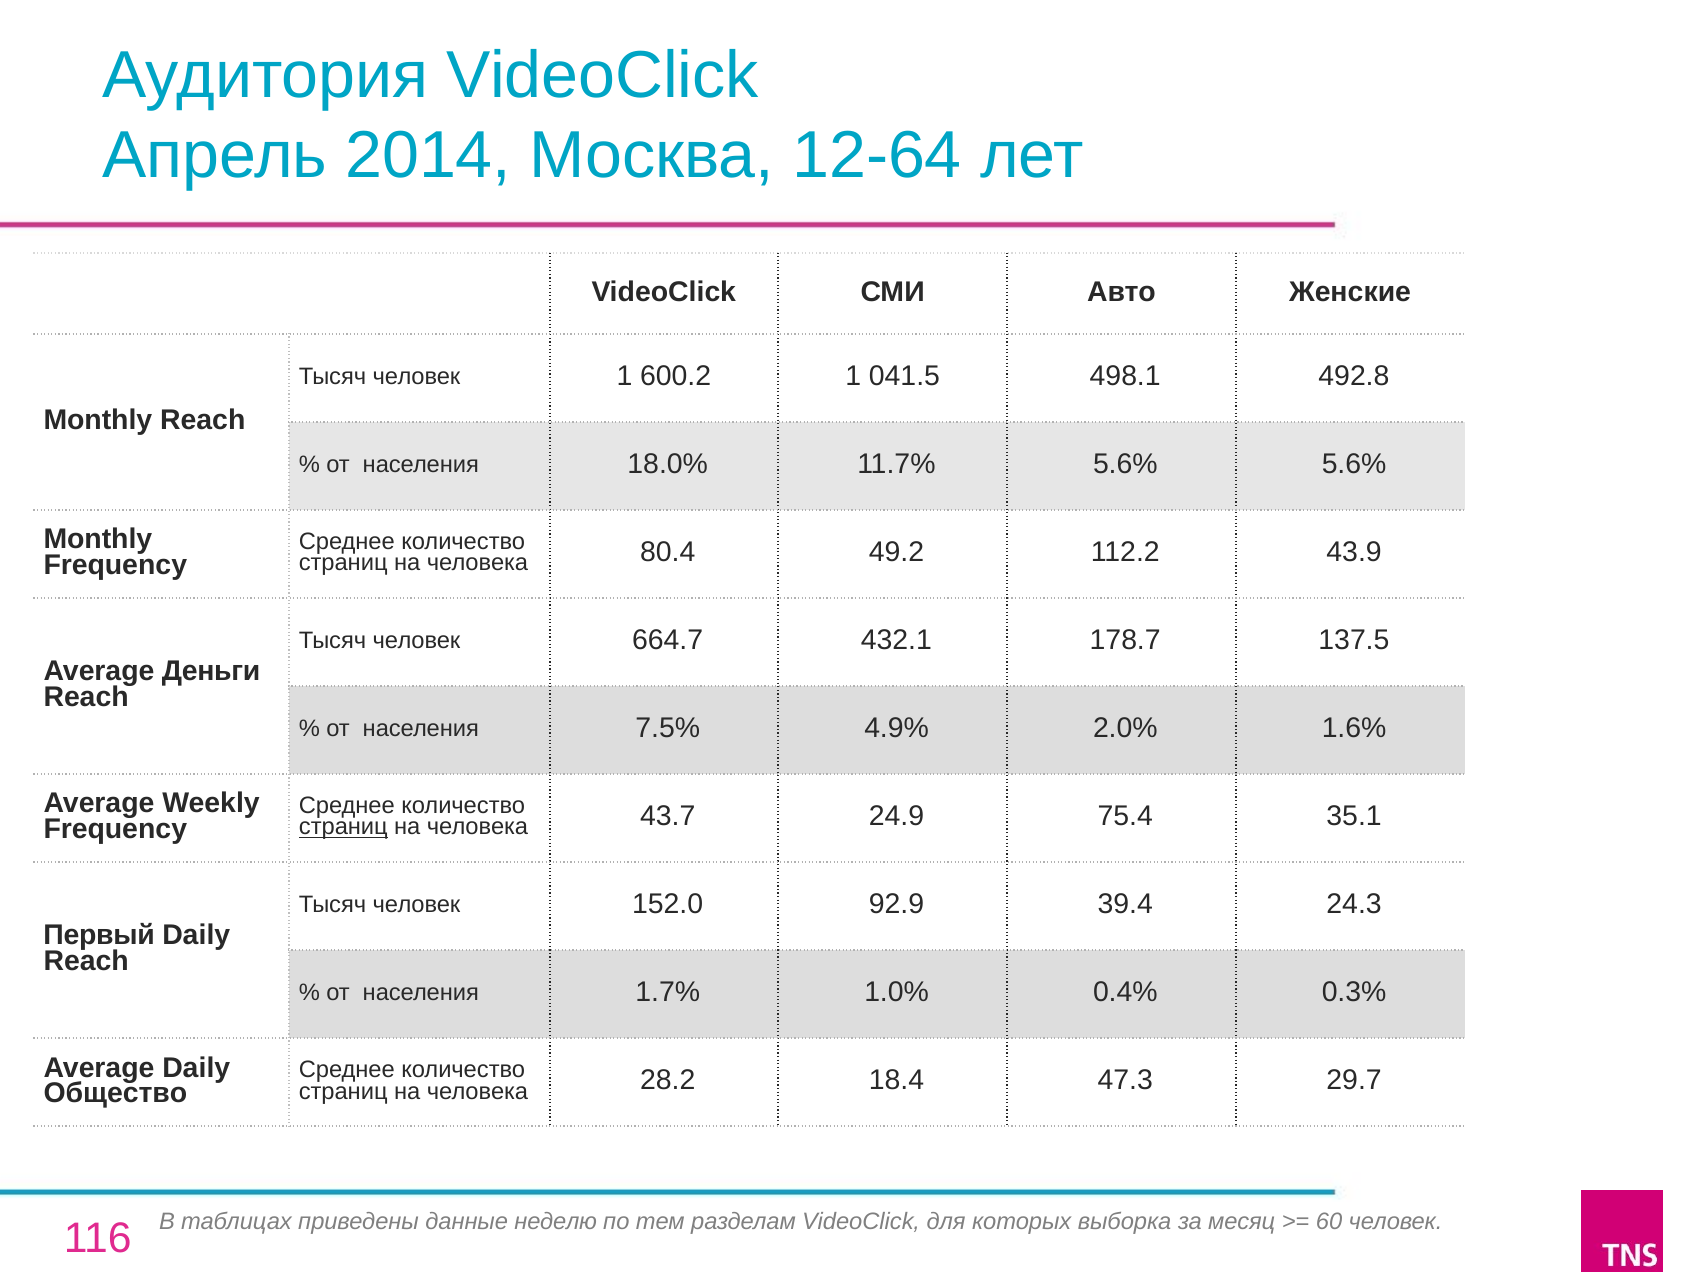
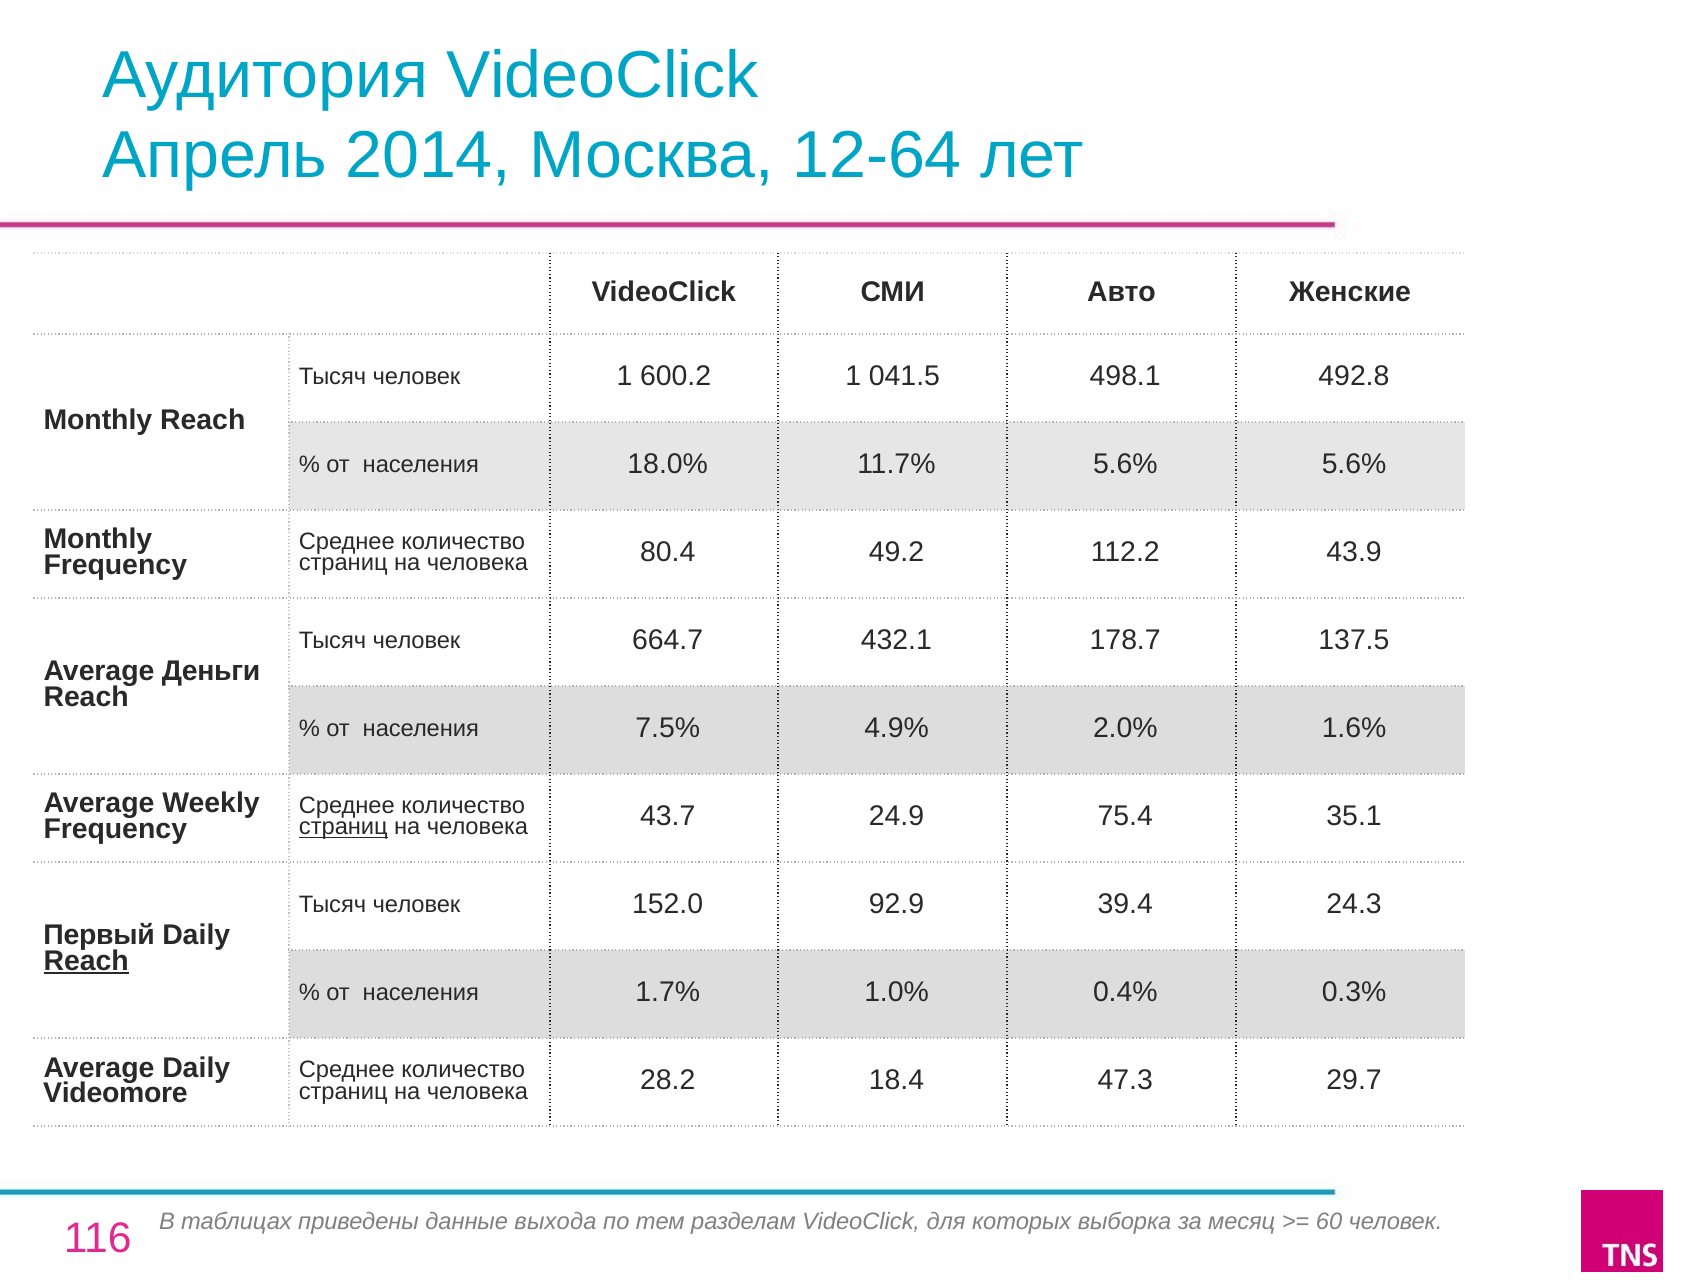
Reach at (86, 961) underline: none -> present
Общество: Общество -> Videomore
неделю: неделю -> выхода
